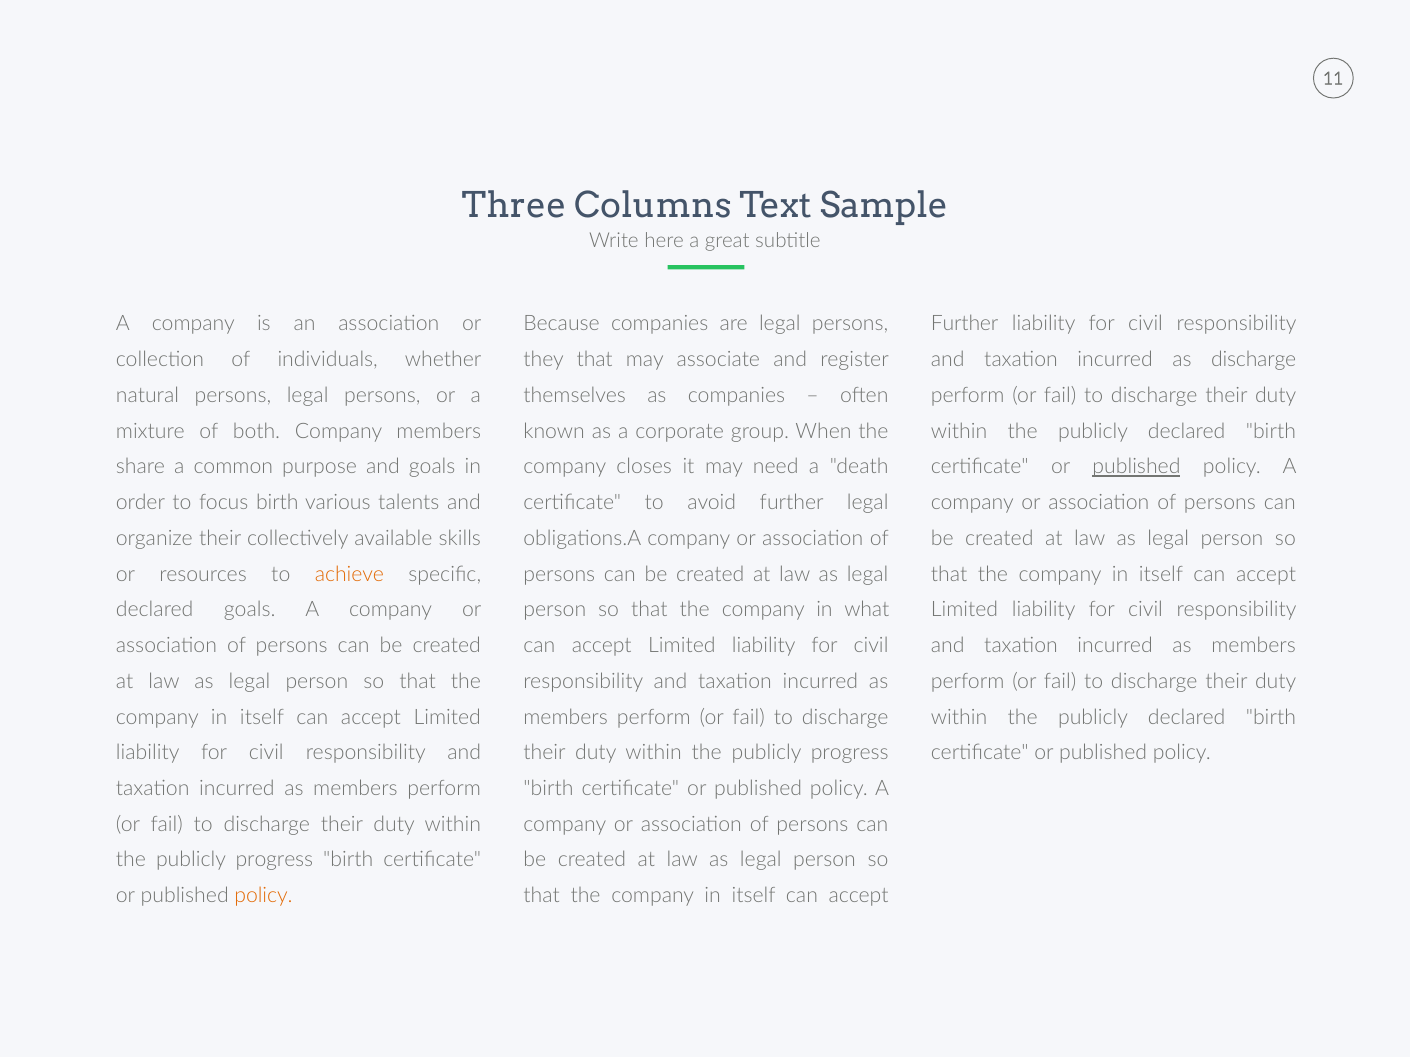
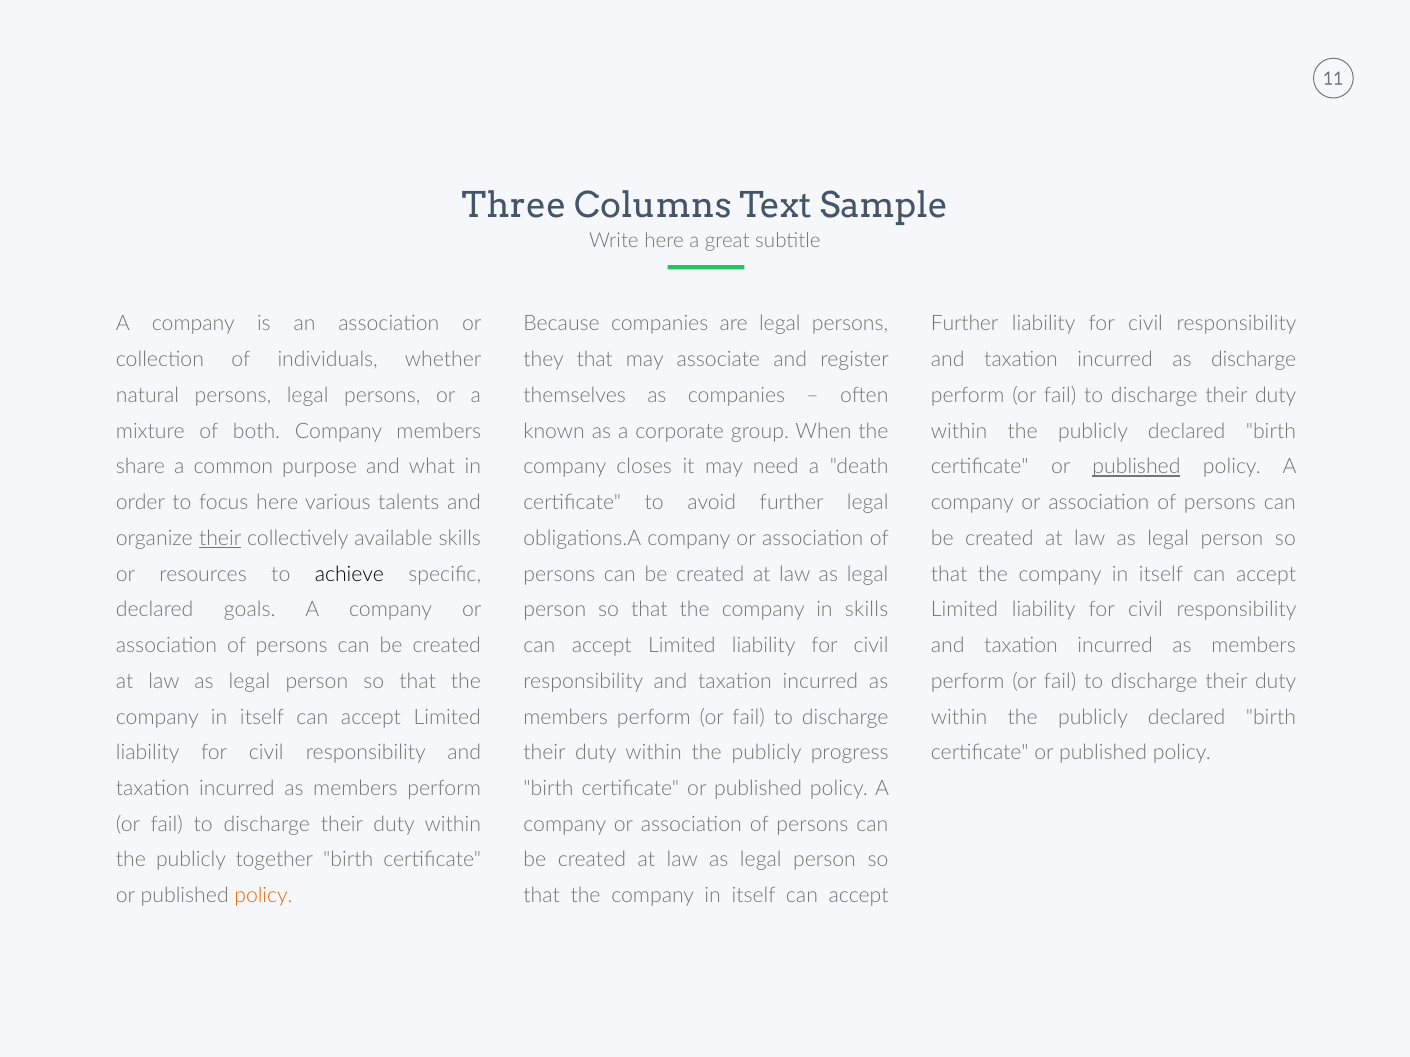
and goals: goals -> what
focus birth: birth -> here
their at (220, 539) underline: none -> present
achieve colour: orange -> black
in what: what -> skills
progress at (274, 860): progress -> together
